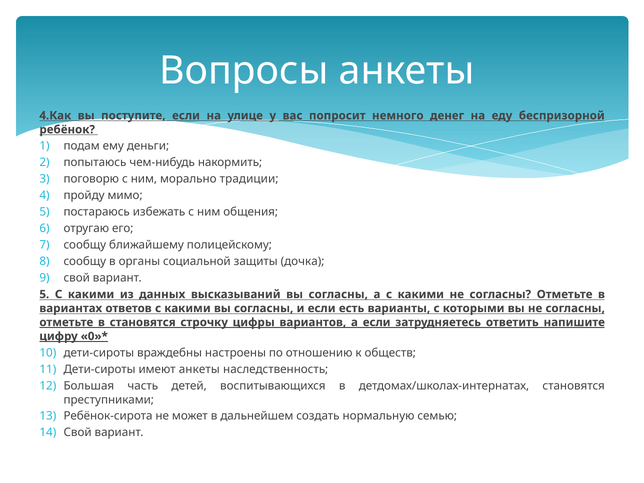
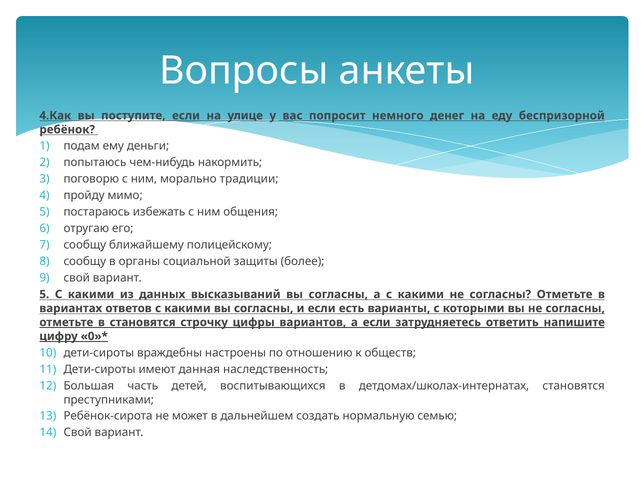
дочка: дочка -> более
имеют анкеты: анкеты -> данная
